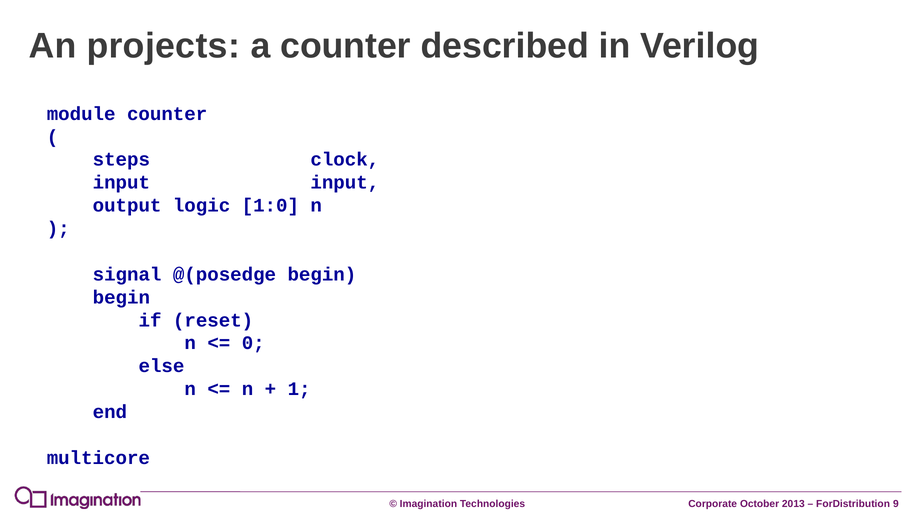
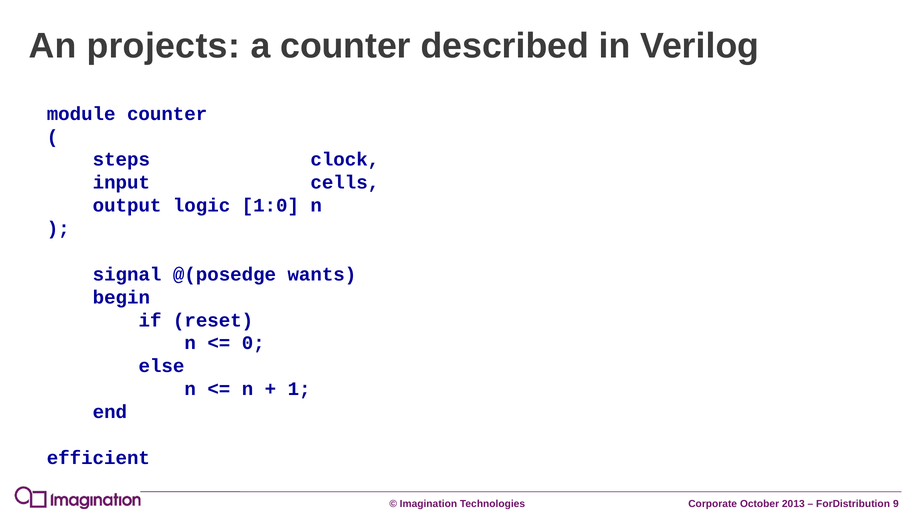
input input: input -> cells
@(posedge begin: begin -> wants
multicore: multicore -> efficient
